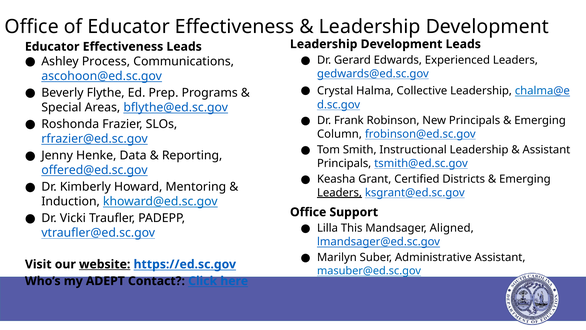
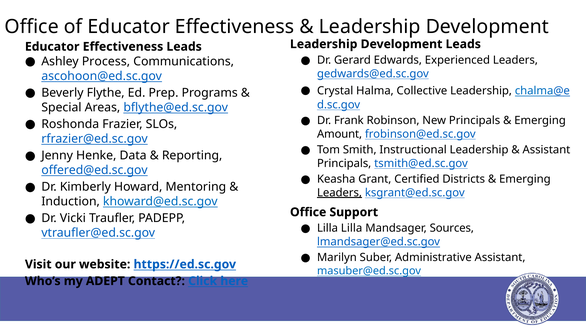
Column: Column -> Amount
Lilla This: This -> Lilla
Aligned: Aligned -> Sources
website underline: present -> none
